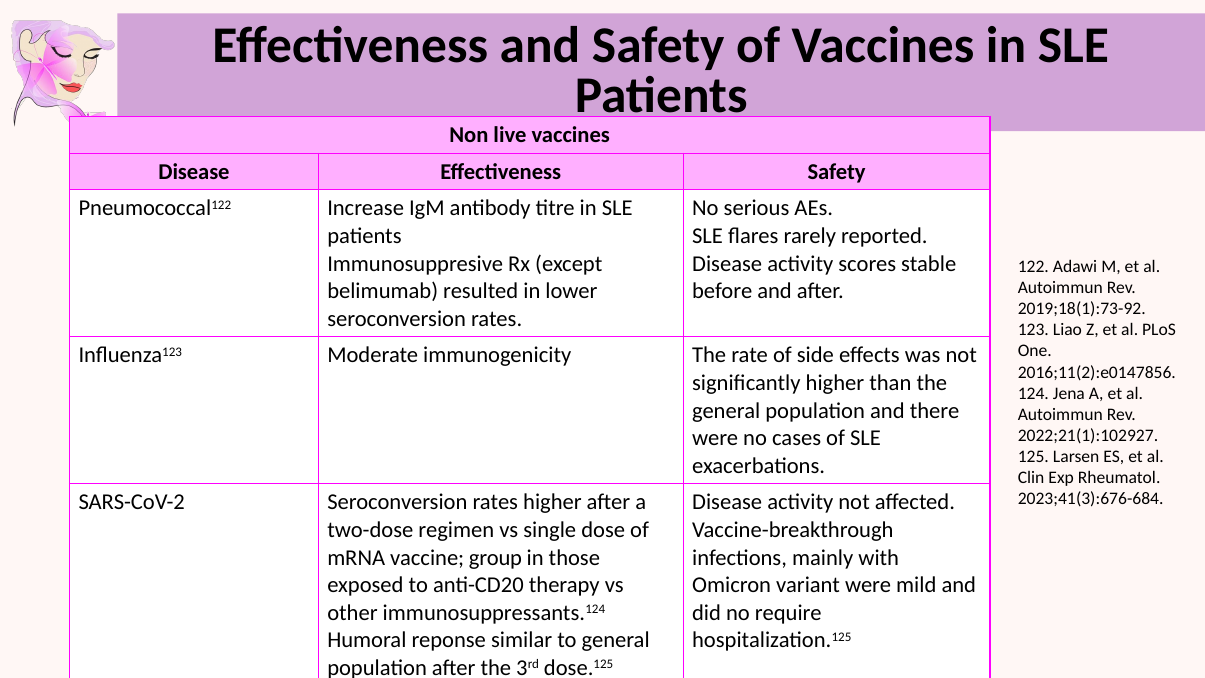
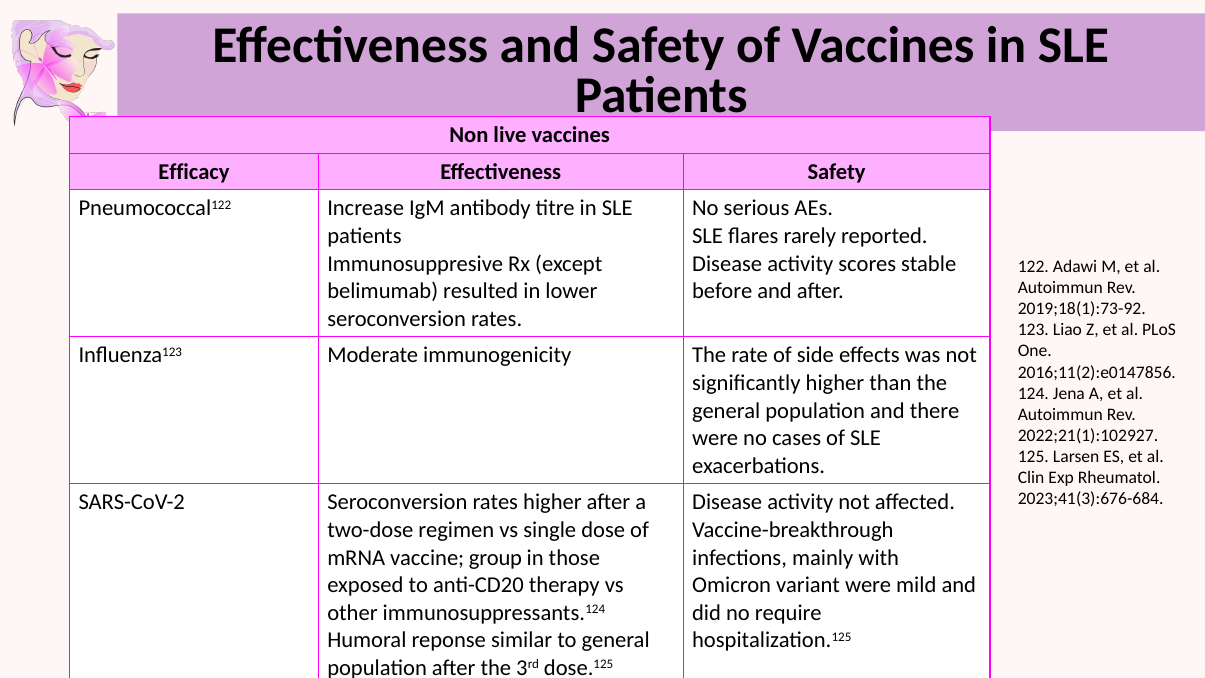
Disease at (194, 172): Disease -> Efficacy
